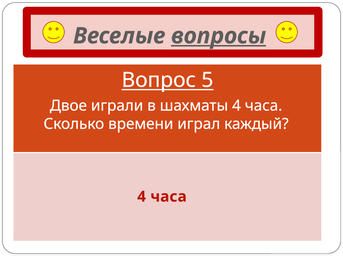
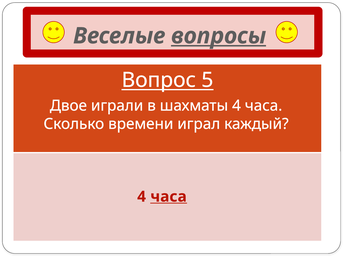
часа at (169, 197) underline: none -> present
